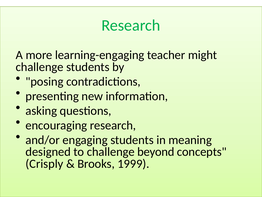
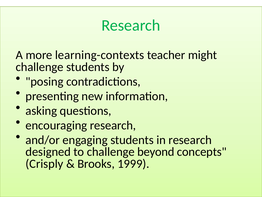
learning-engaging: learning-engaging -> learning-contexts
in meaning: meaning -> research
